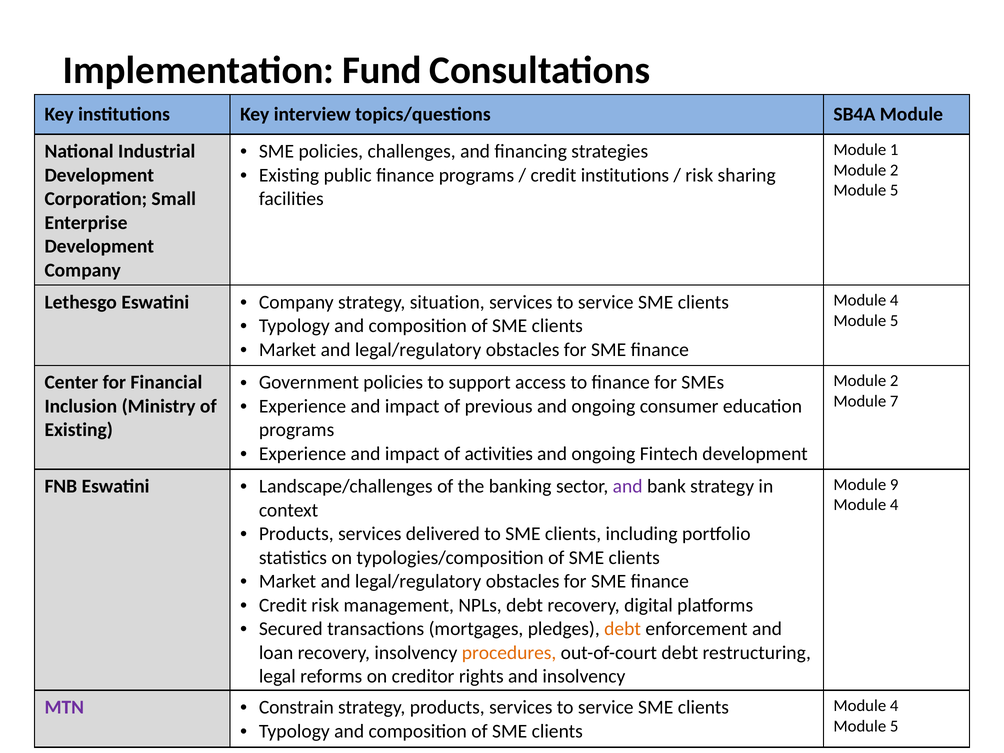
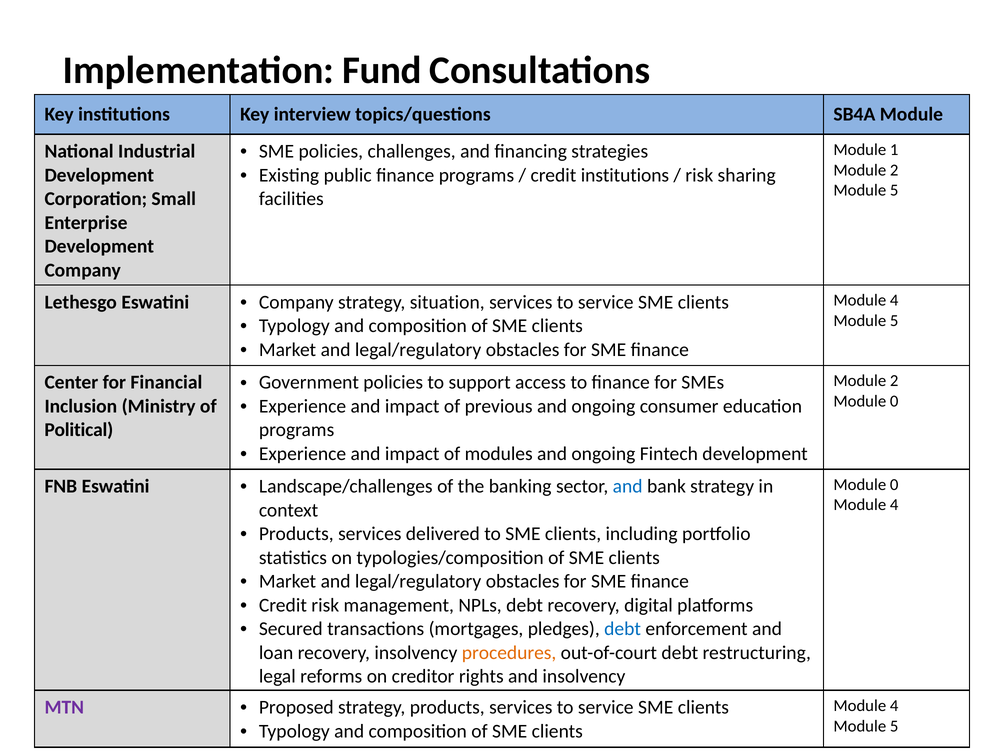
7 at (894, 401): 7 -> 0
Existing at (79, 430): Existing -> Political
activities: activities -> modules
9 at (894, 485): 9 -> 0
and at (628, 486) colour: purple -> blue
debt at (623, 629) colour: orange -> blue
Constrain: Constrain -> Proposed
